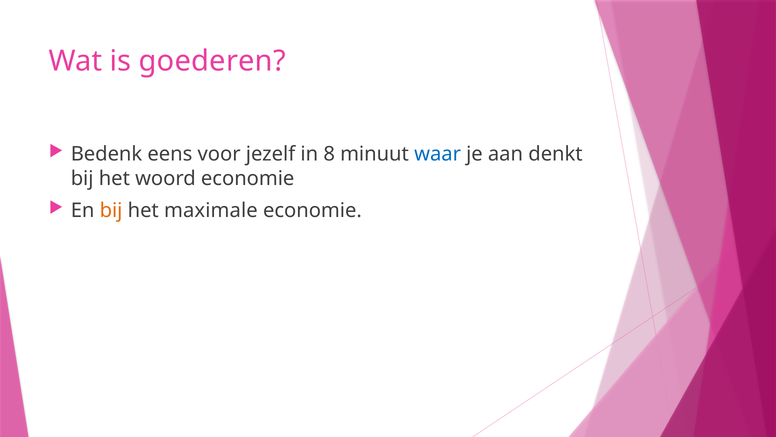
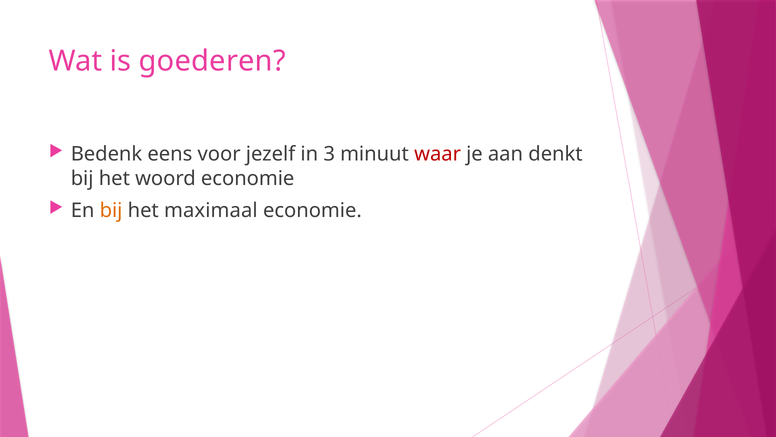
8: 8 -> 3
waar colour: blue -> red
maximale: maximale -> maximaal
